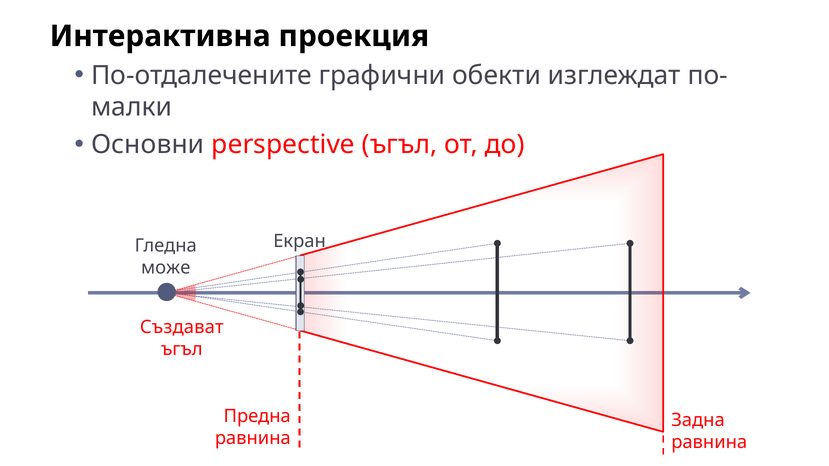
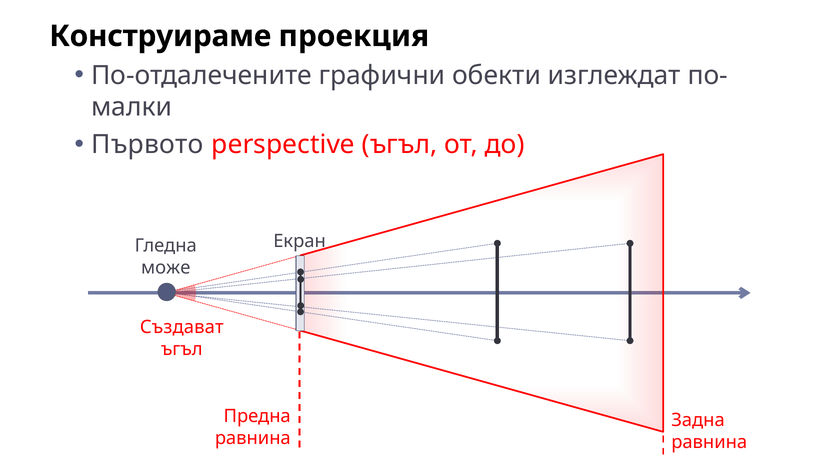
Интерактивна: Интерактивна -> Конструираме
Основни: Основни -> Първото
